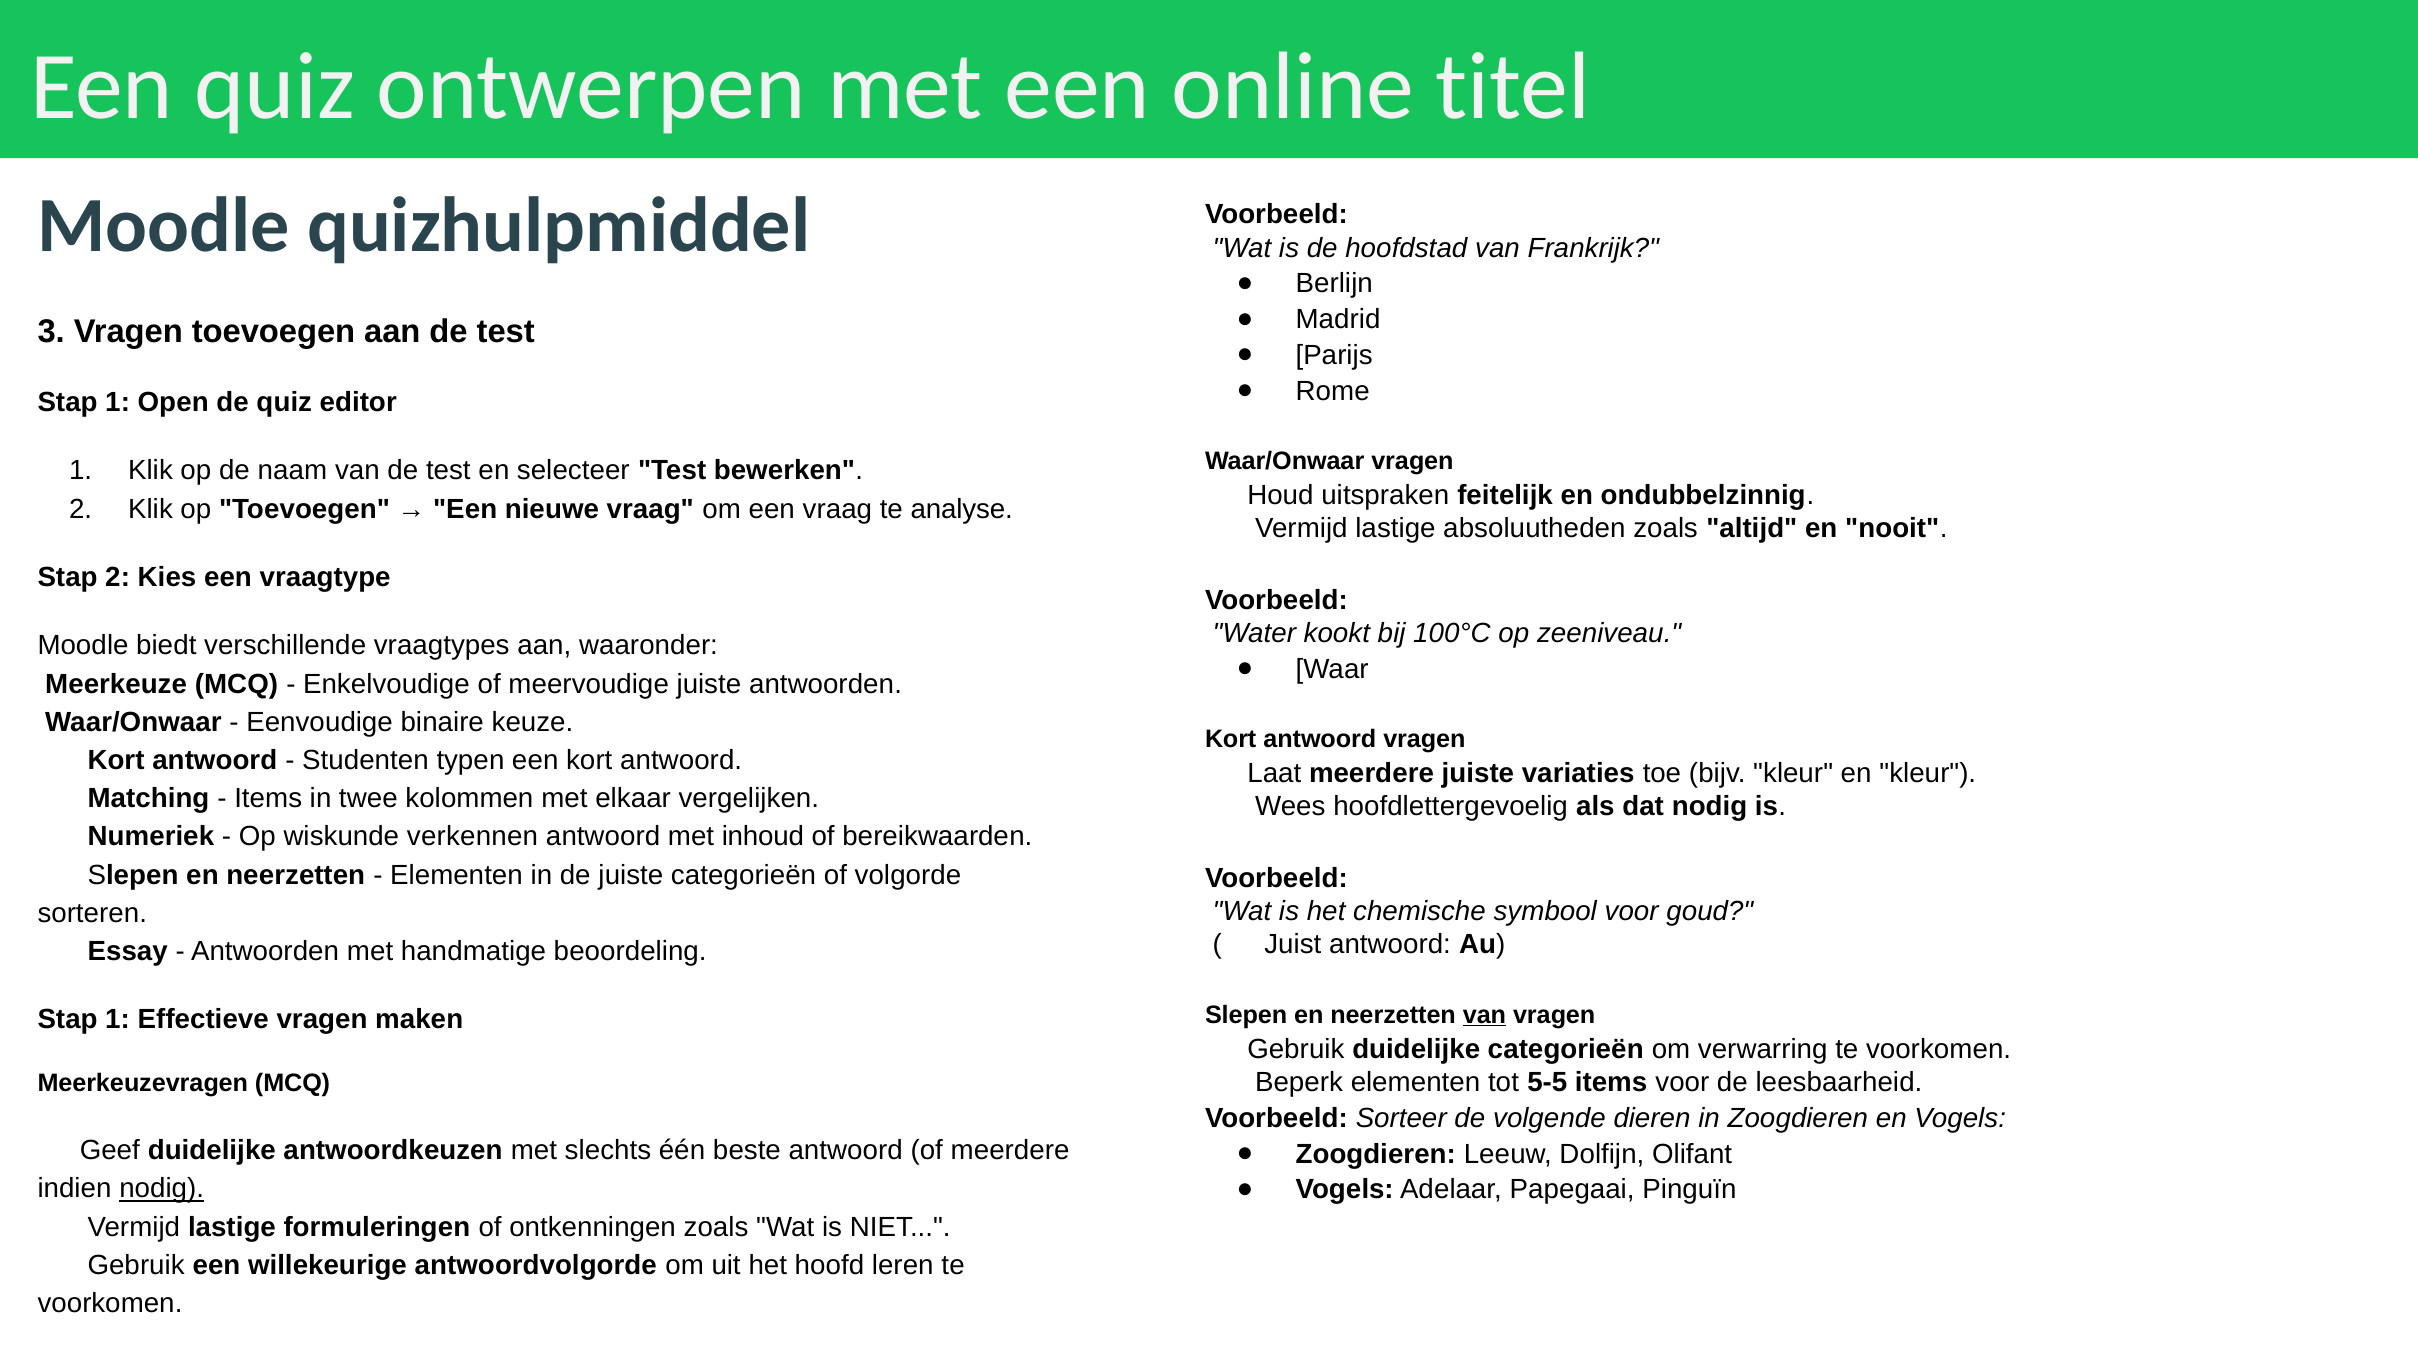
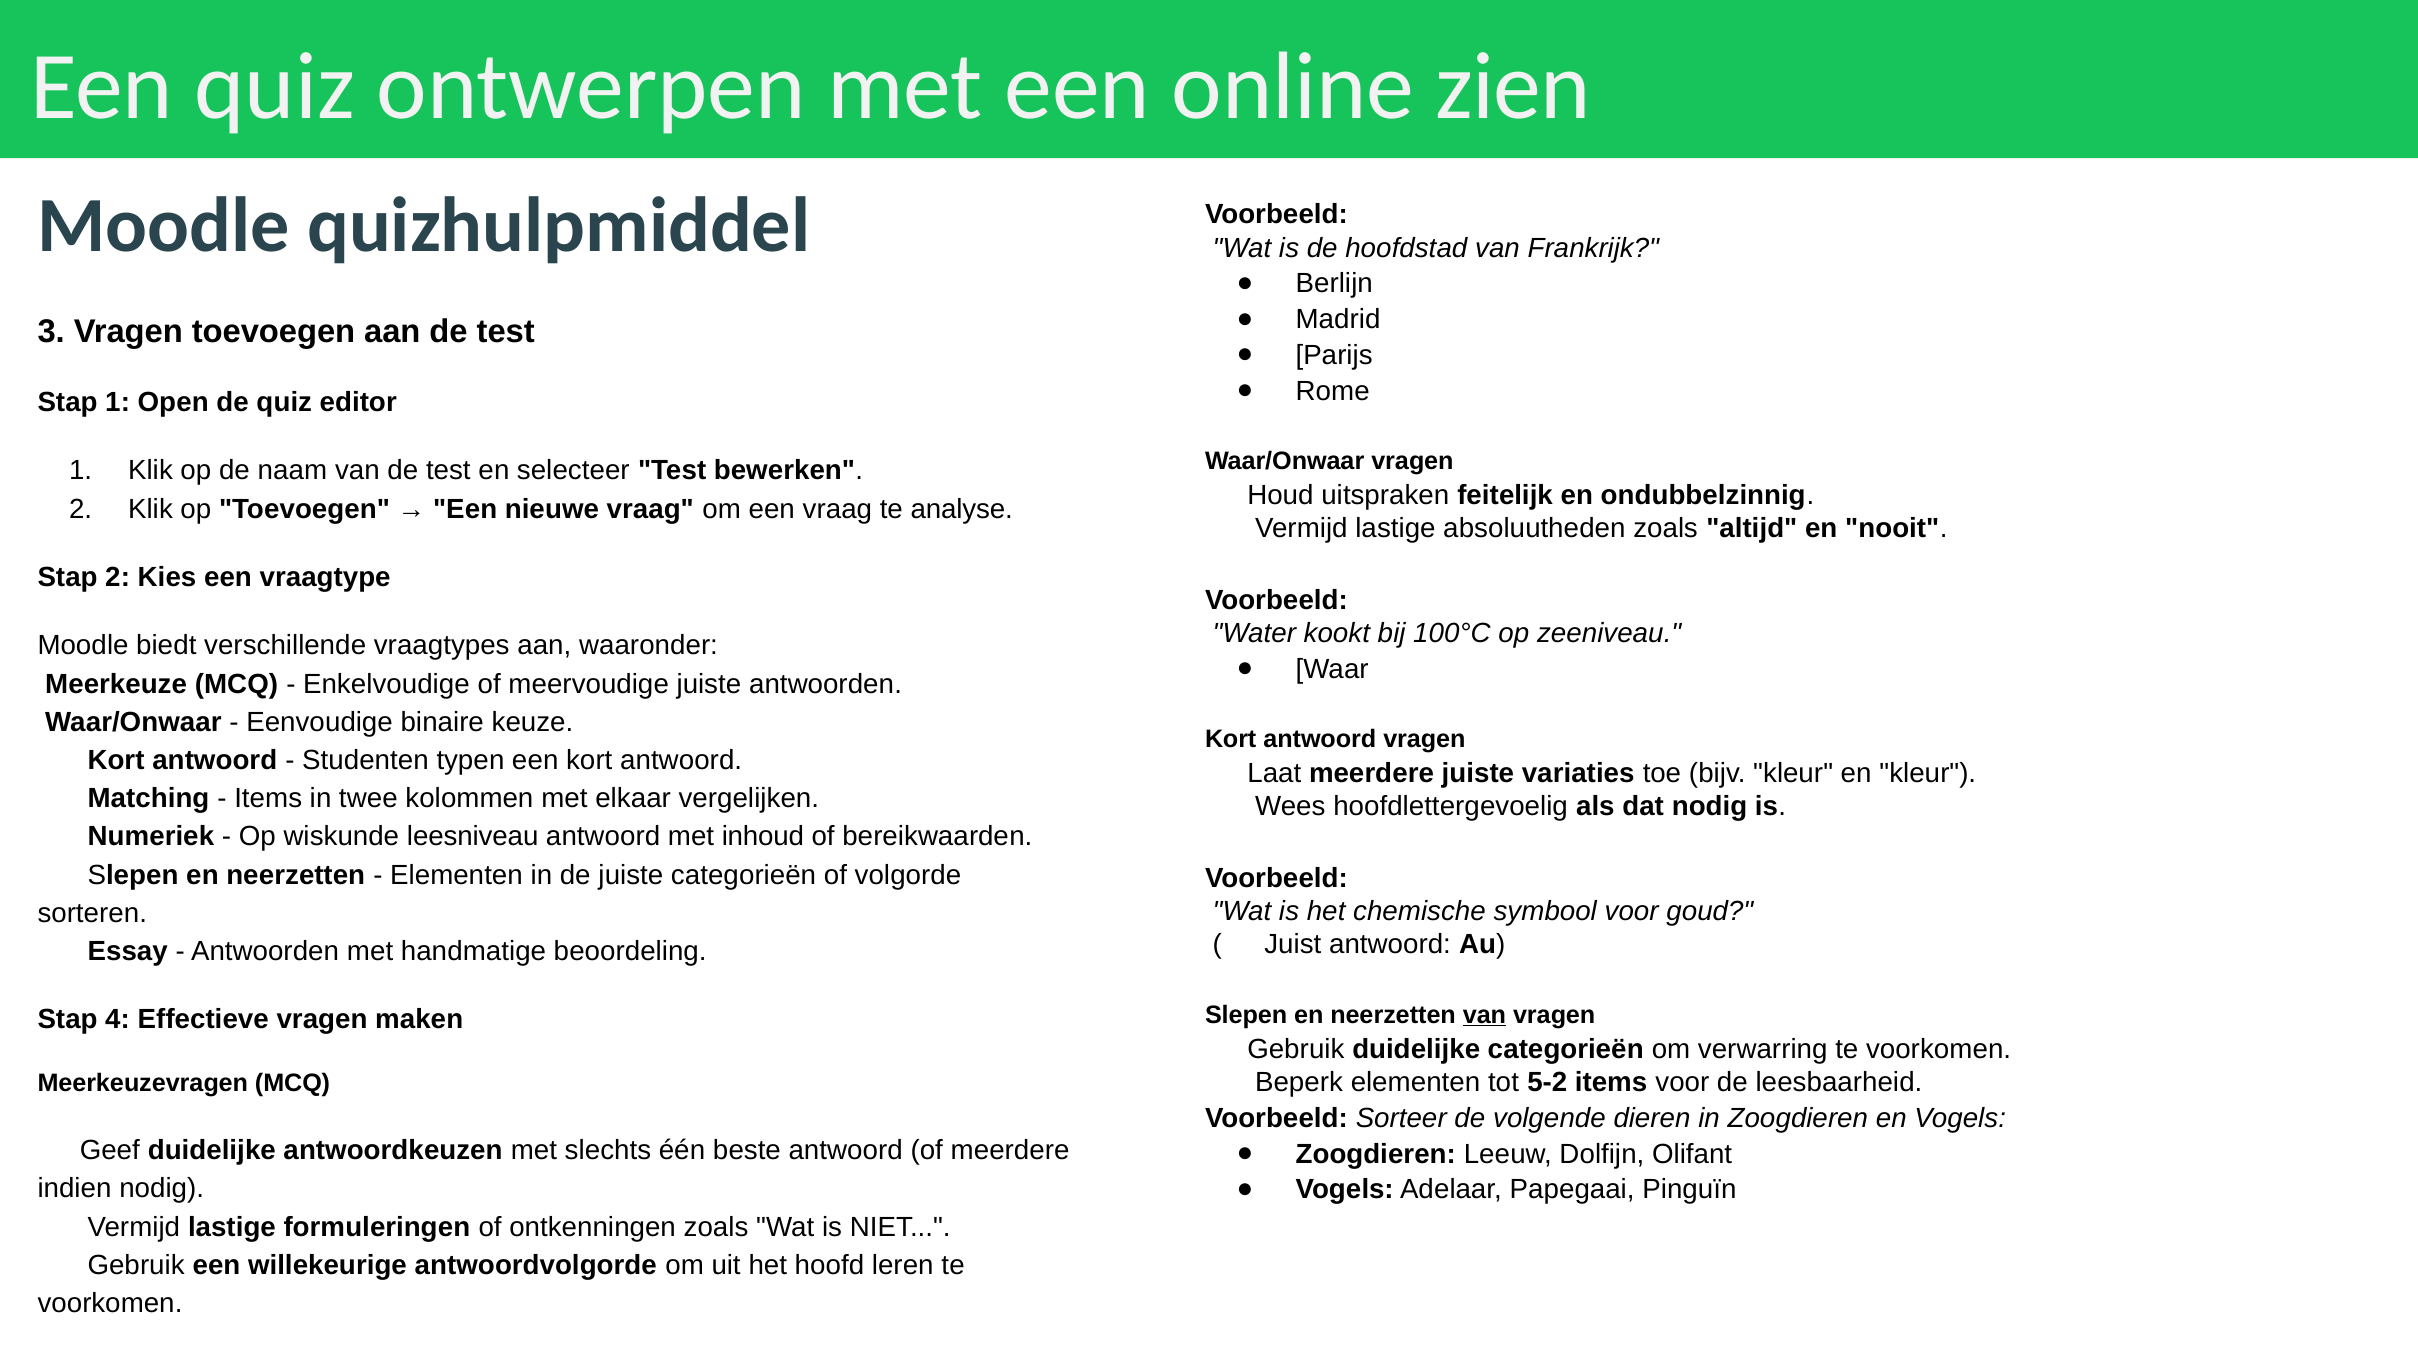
titel: titel -> zien
verkennen: verkennen -> leesniveau
1 at (118, 1020): 1 -> 4
5-5: 5-5 -> 5-2
nodig at (162, 1189) underline: present -> none
